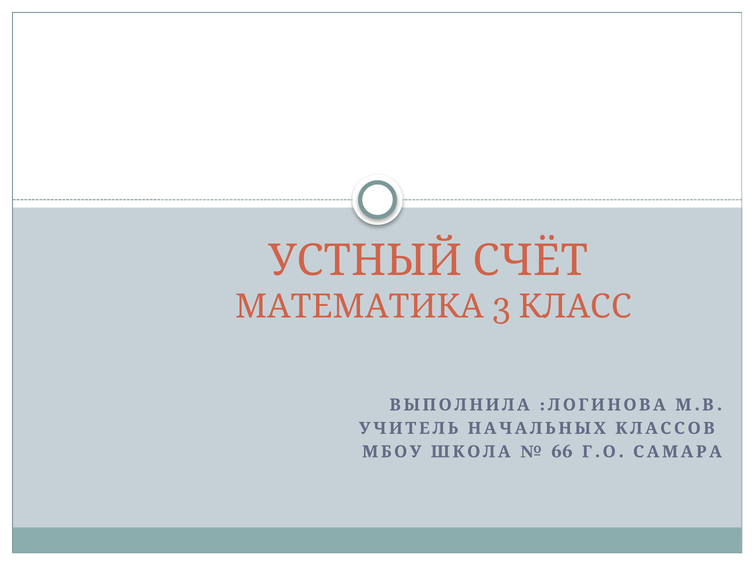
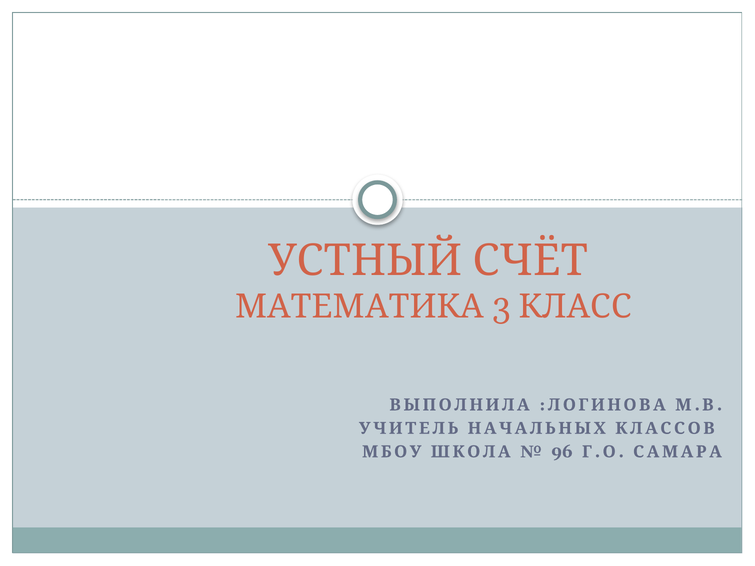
66: 66 -> 96
